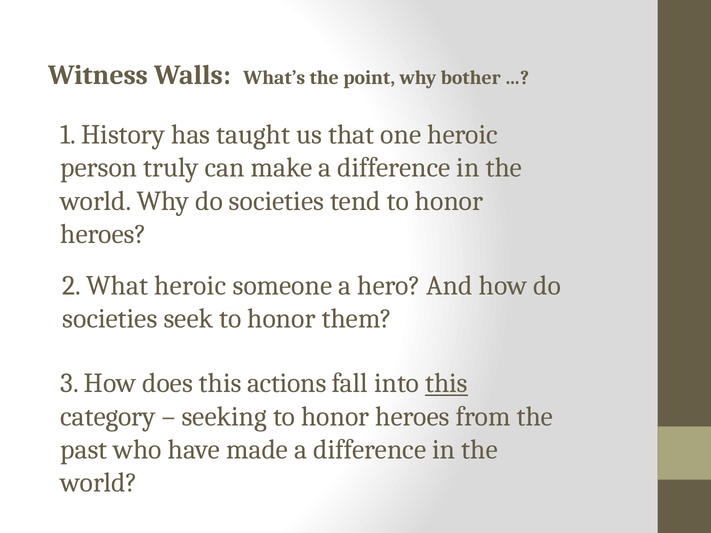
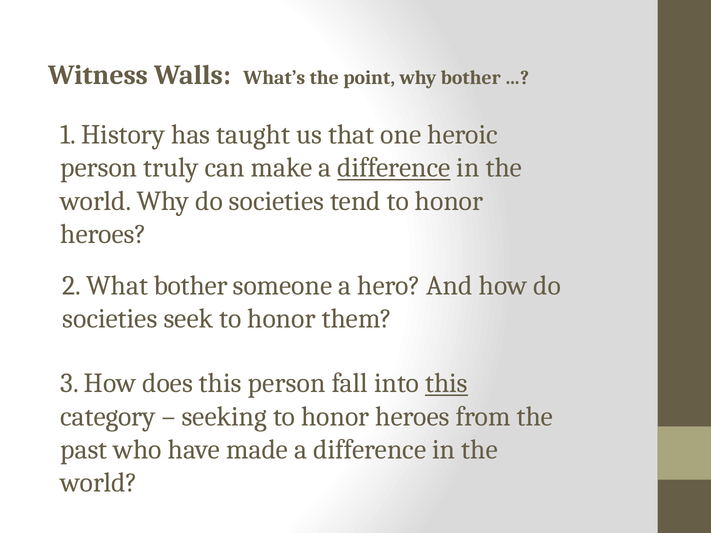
difference at (394, 168) underline: none -> present
What heroic: heroic -> bother
this actions: actions -> person
